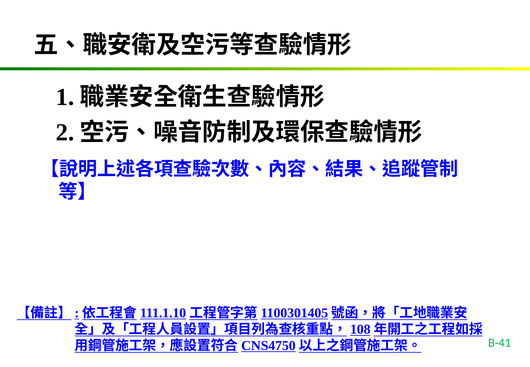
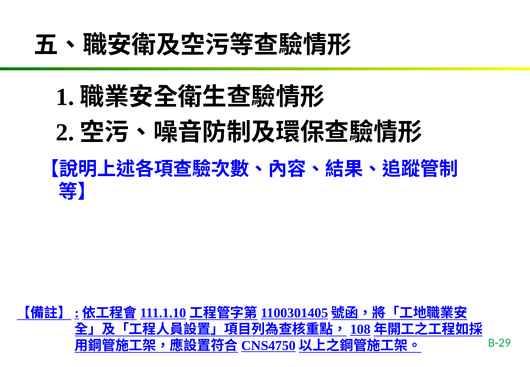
B-41: B-41 -> B-29
